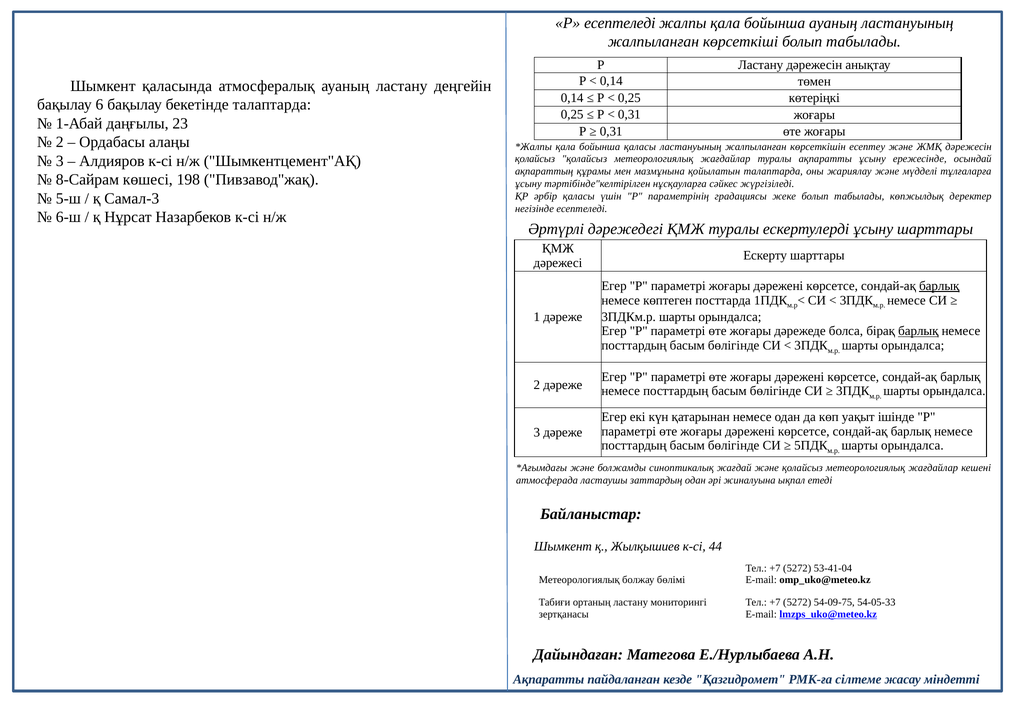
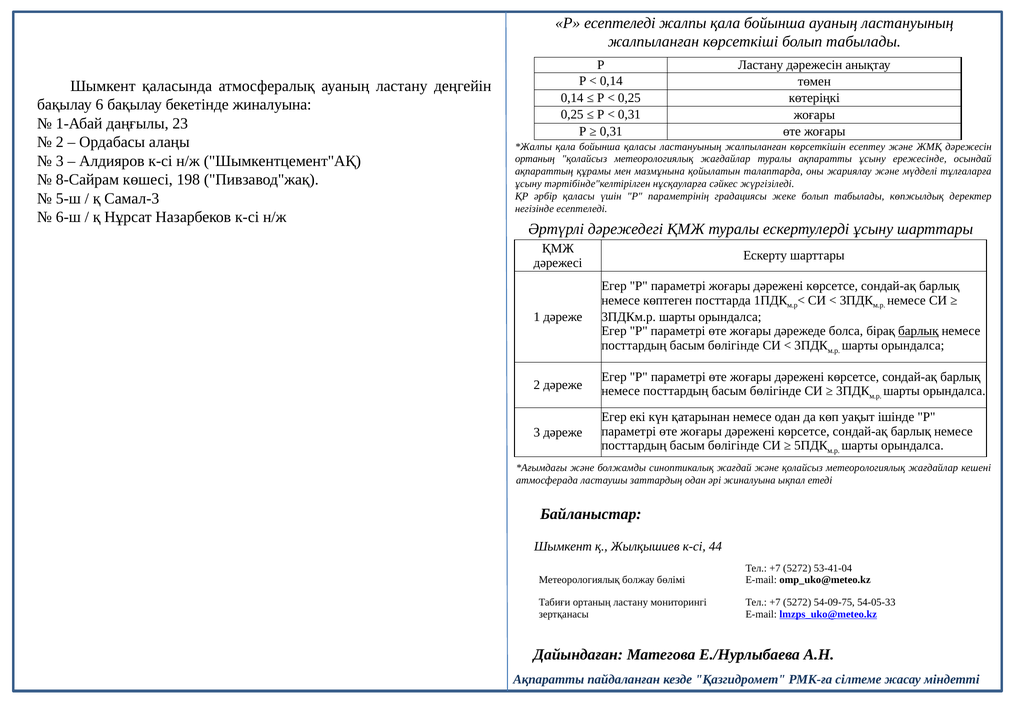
бекетінде талаптарда: талаптарда -> жиналуына
қолайсыз at (535, 159): қолайсыз -> ортаның
барлық at (939, 286) underline: present -> none
